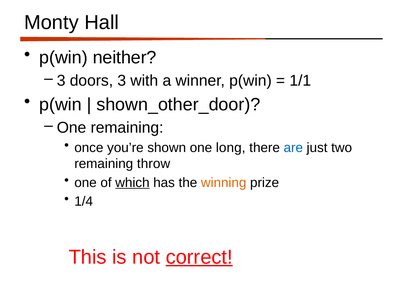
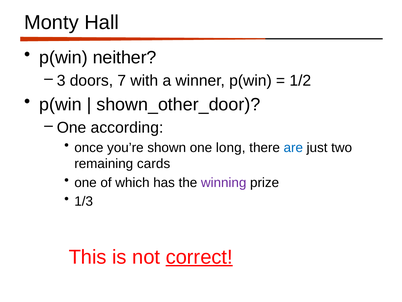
3: 3 -> 7
1/1: 1/1 -> 1/2
One remaining: remaining -> according
throw: throw -> cards
which underline: present -> none
winning colour: orange -> purple
1/4: 1/4 -> 1/3
